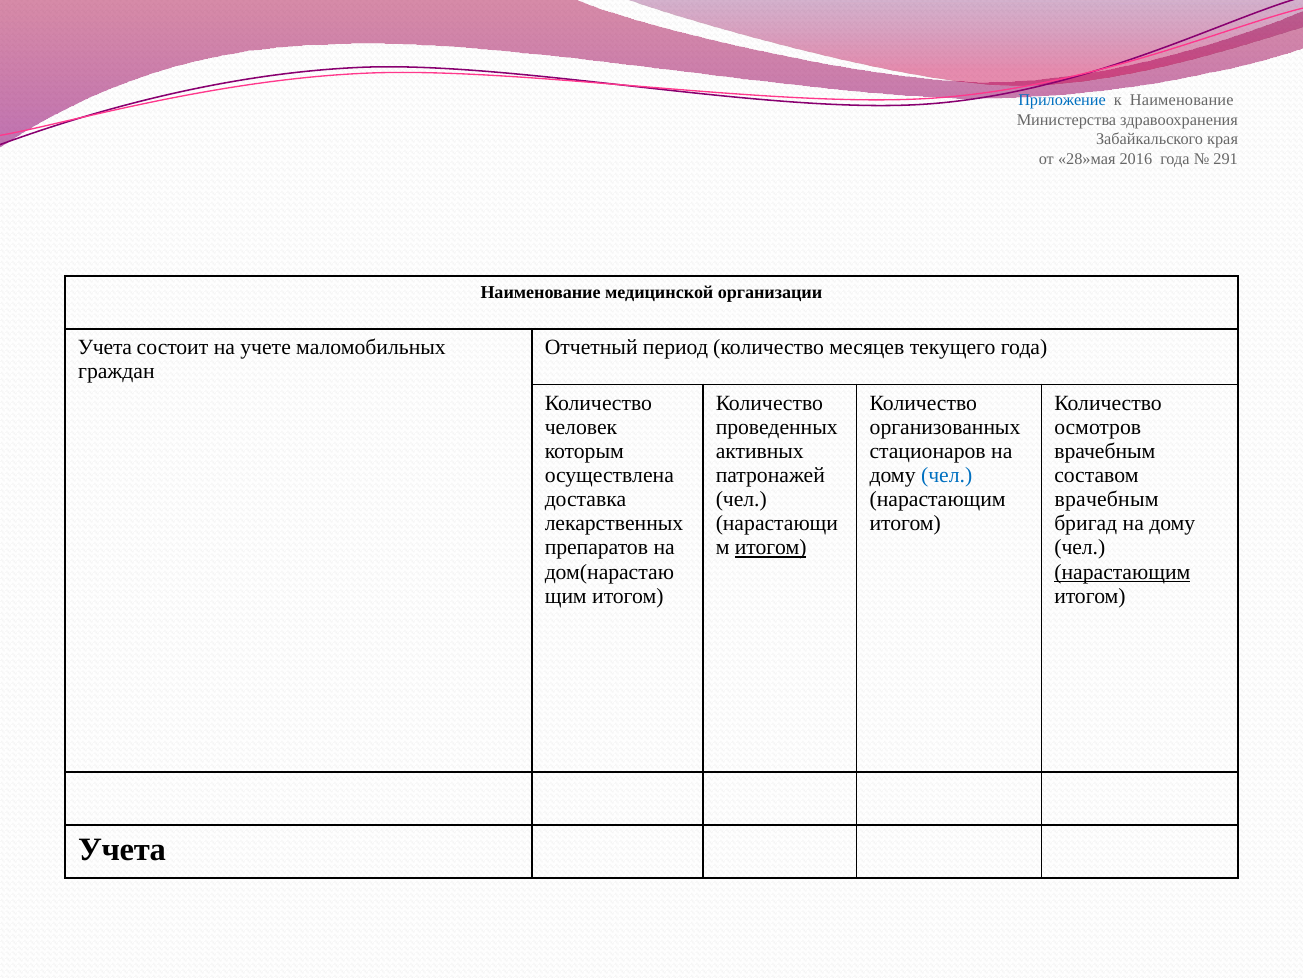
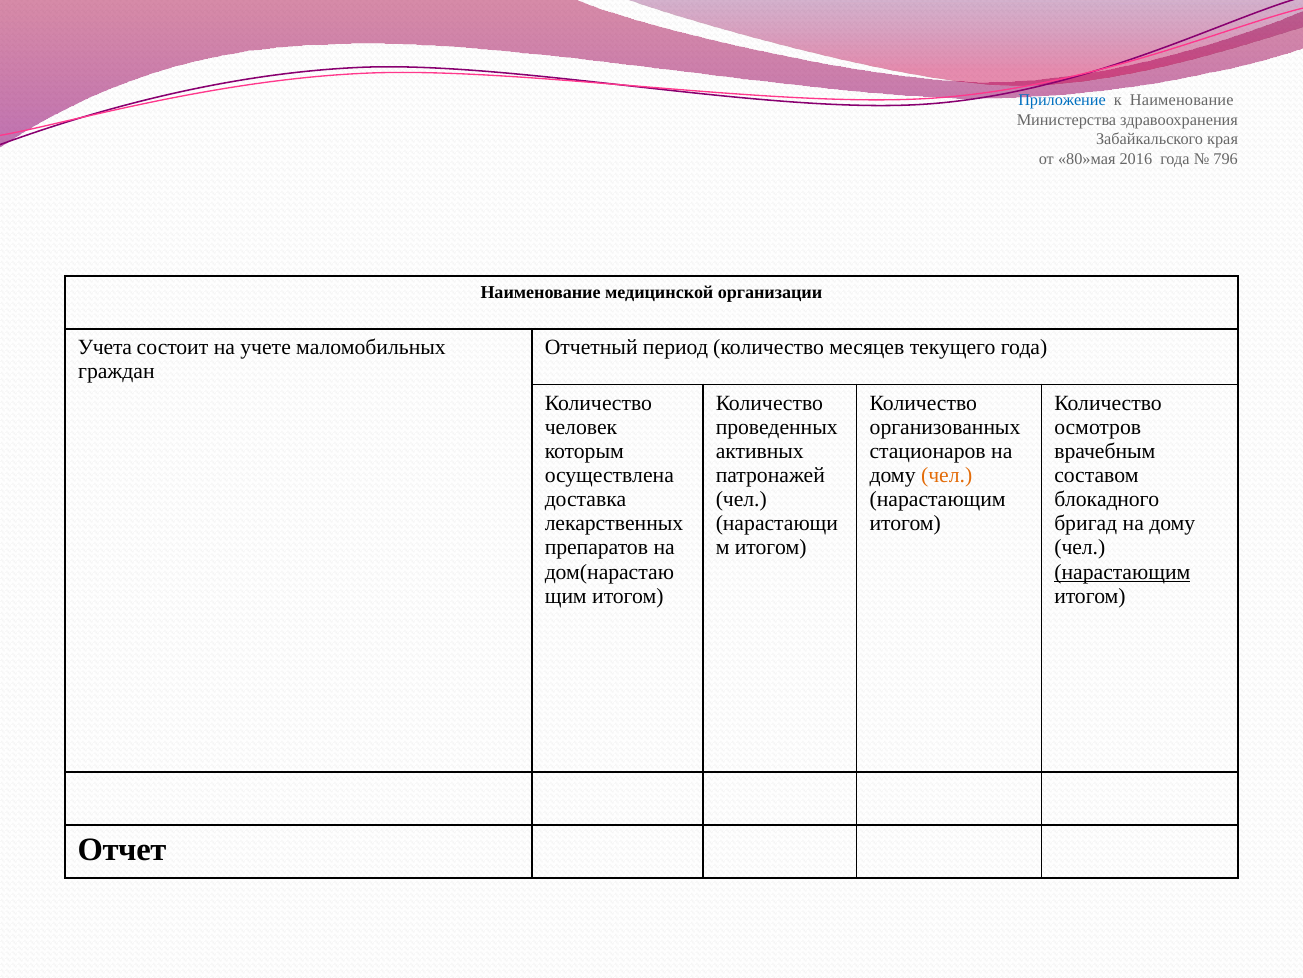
28»мая: 28»мая -> 80»мая
291: 291 -> 796
чел at (947, 475) colour: blue -> orange
врачебным at (1107, 499): врачебным -> блокадного
итогом at (771, 547) underline: present -> none
Учета at (122, 849): Учета -> Отчет
